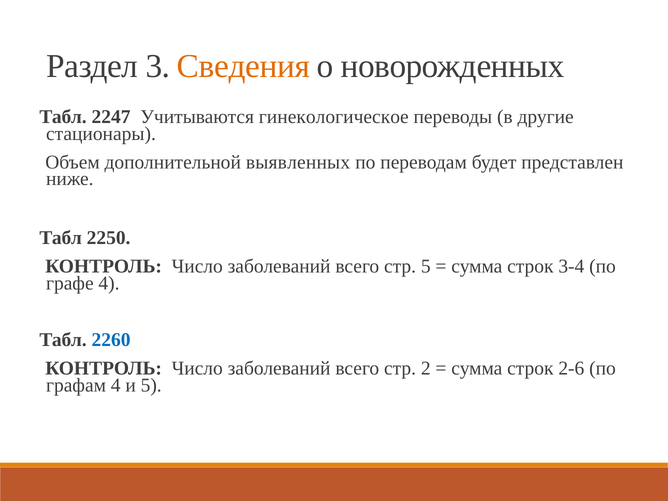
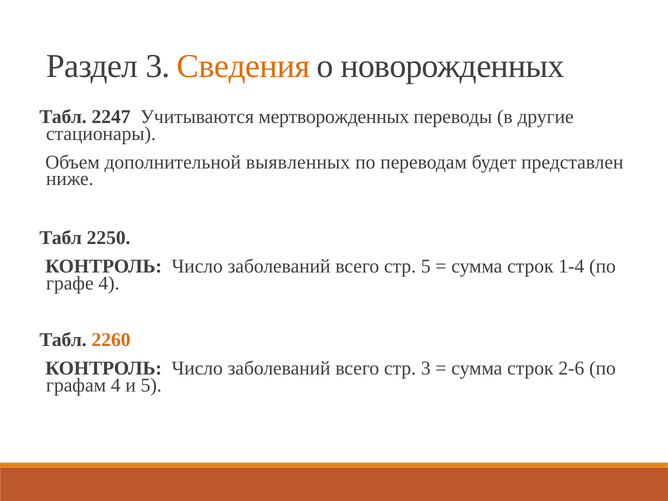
гинекологическое: гинекологическое -> мертворожденных
3-4: 3-4 -> 1-4
2260 colour: blue -> orange
стр 2: 2 -> 3
